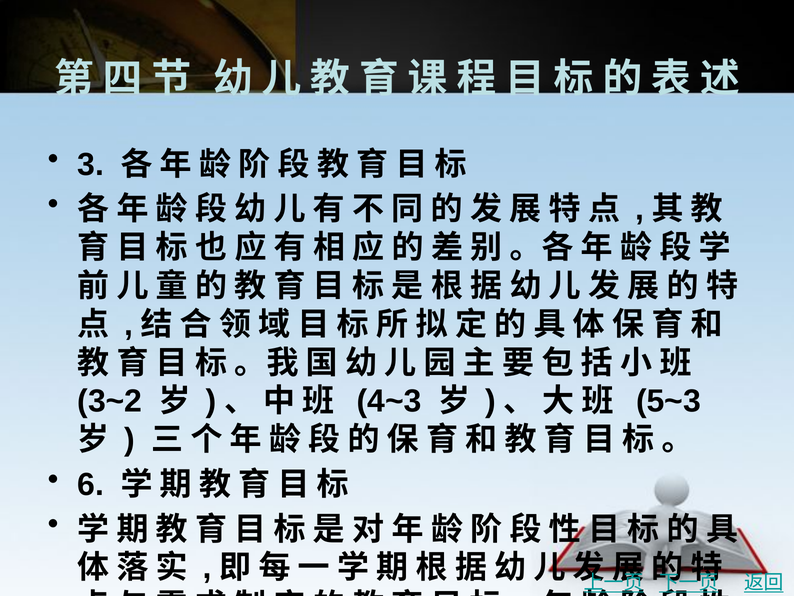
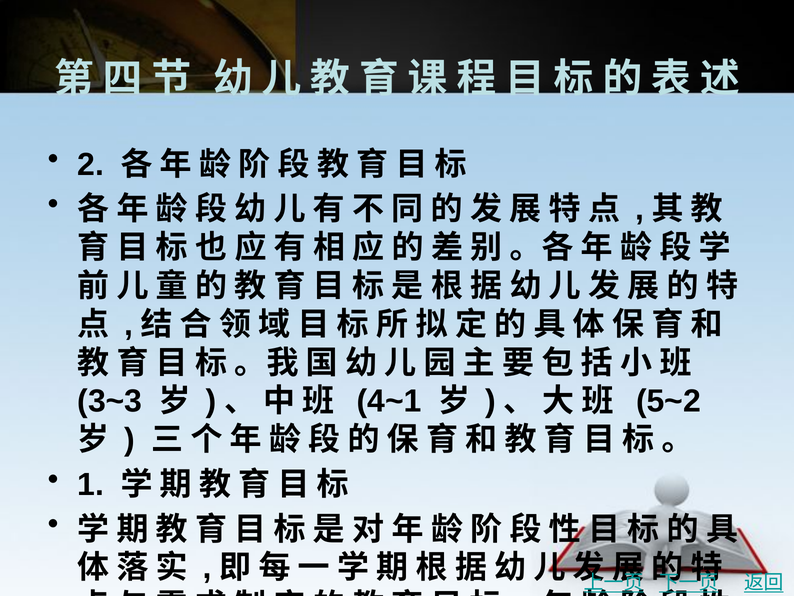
3: 3 -> 2
3~2: 3~2 -> 3~3
4~3: 4~3 -> 4~1
5~3: 5~3 -> 5~2
6: 6 -> 1
